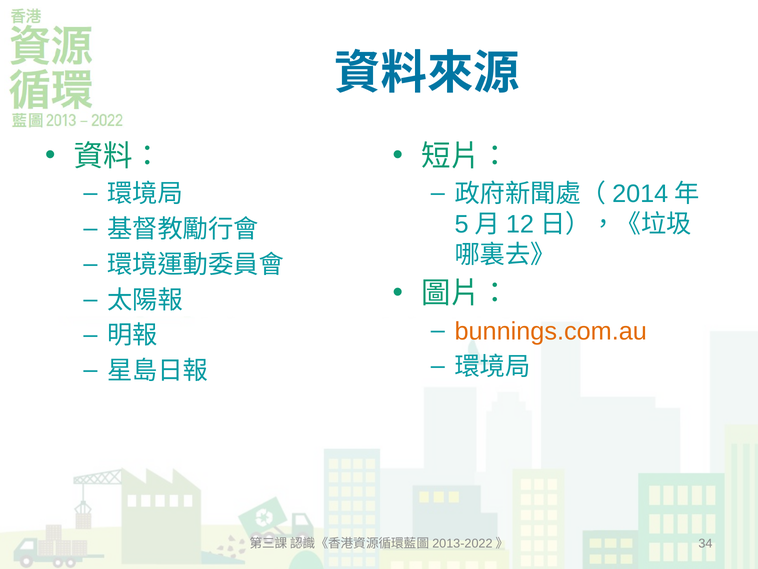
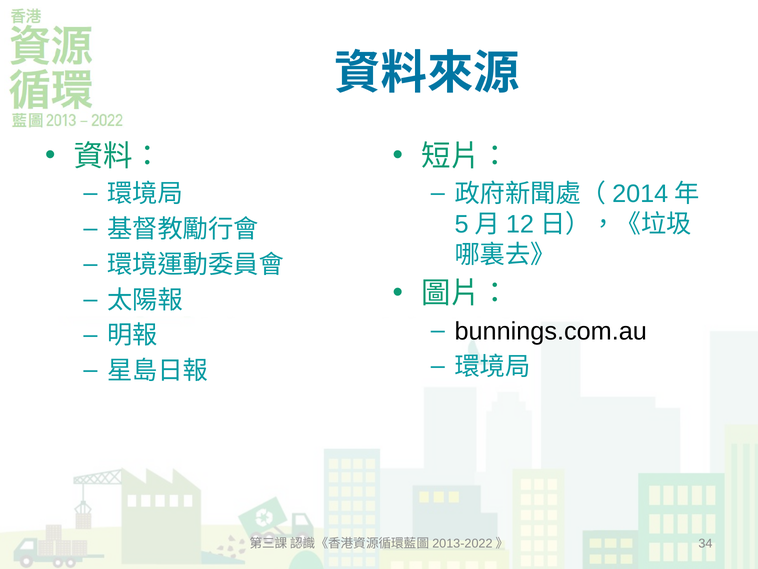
bunnings.com.au colour: orange -> black
